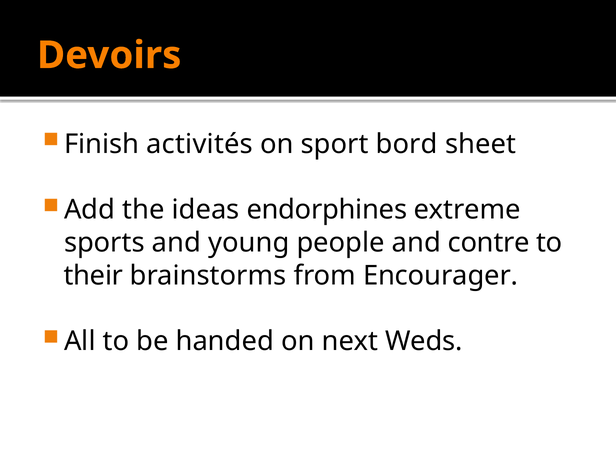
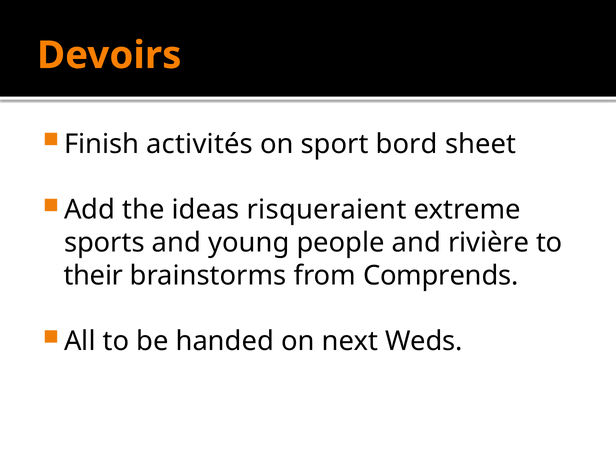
endorphines: endorphines -> risqueraient
contre: contre -> rivière
Encourager: Encourager -> Comprends
